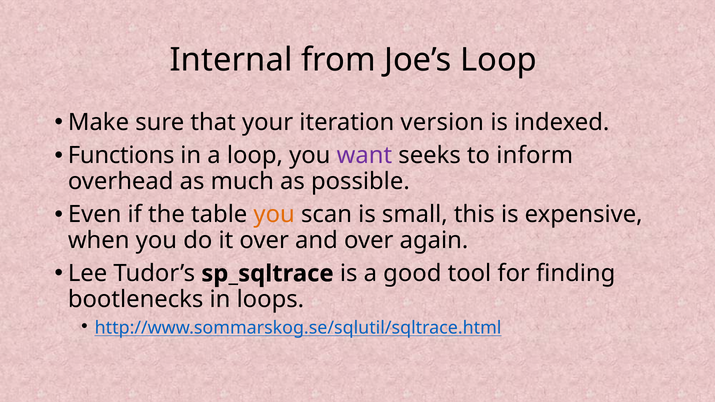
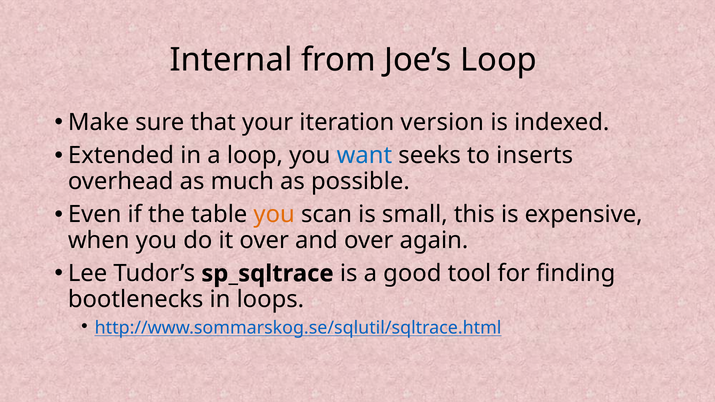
Functions: Functions -> Extended
want colour: purple -> blue
inform: inform -> inserts
